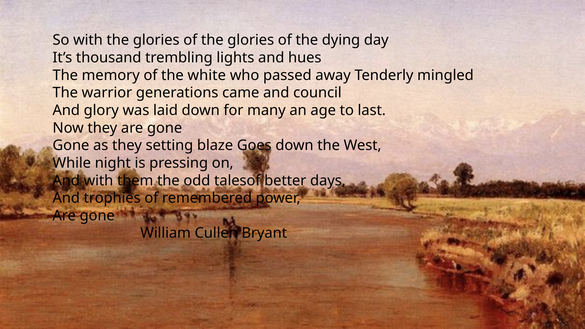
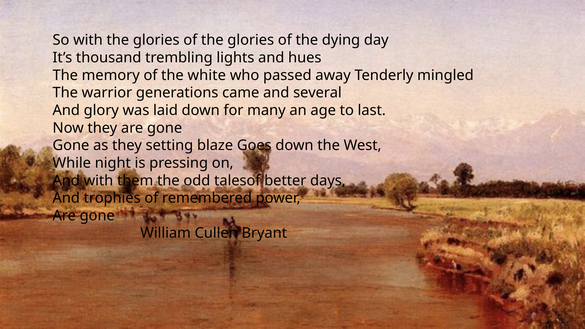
council: council -> several
